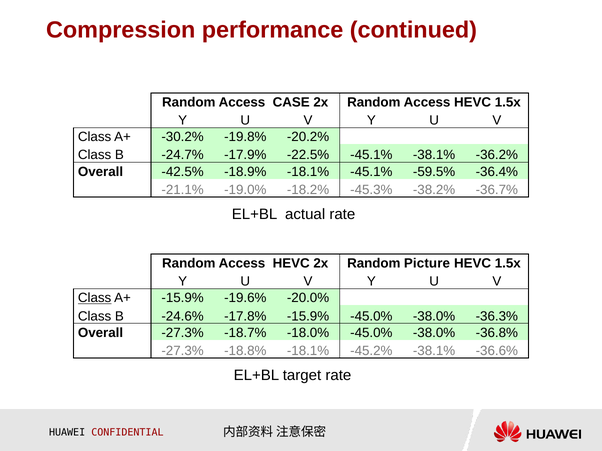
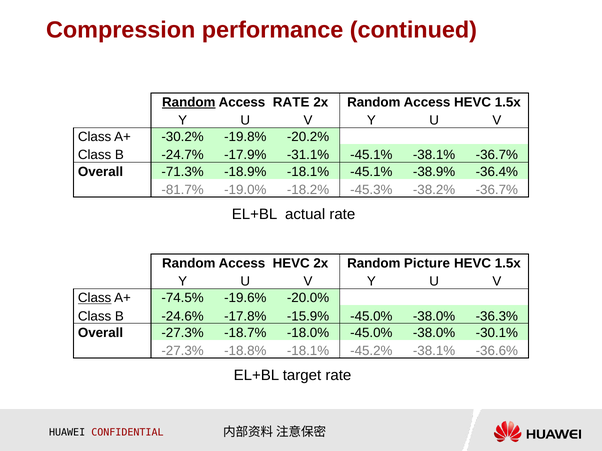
Random at (189, 102) underline: none -> present
Access CASE: CASE -> RATE
-22.5%: -22.5% -> -31.1%
-38.1% -36.2%: -36.2% -> -36.7%
-42.5%: -42.5% -> -71.3%
-59.5%: -59.5% -> -38.9%
-21.1%: -21.1% -> -81.7%
A+ -15.9%: -15.9% -> -74.5%
-36.8%: -36.8% -> -30.1%
